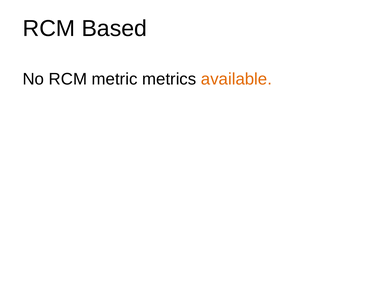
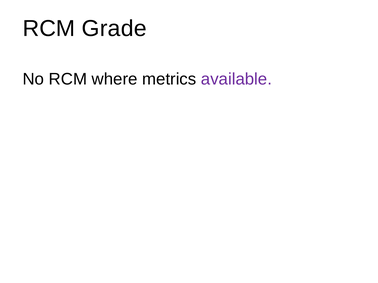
Based: Based -> Grade
metric: metric -> where
available colour: orange -> purple
